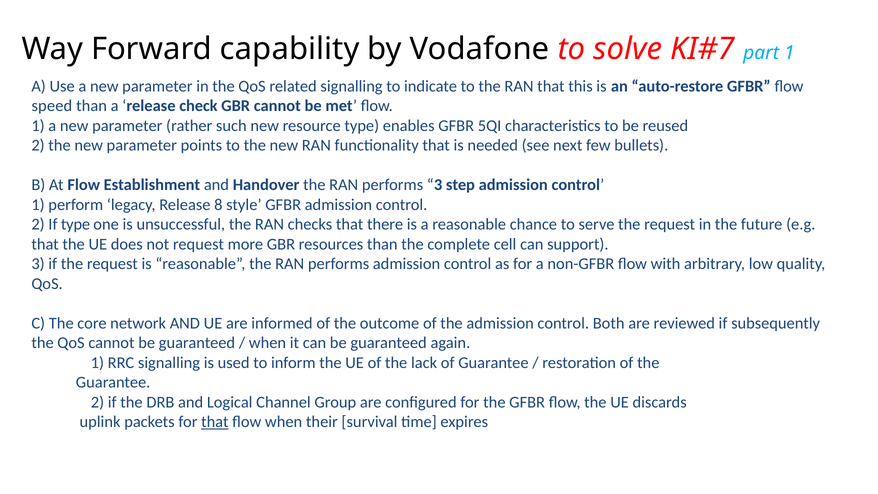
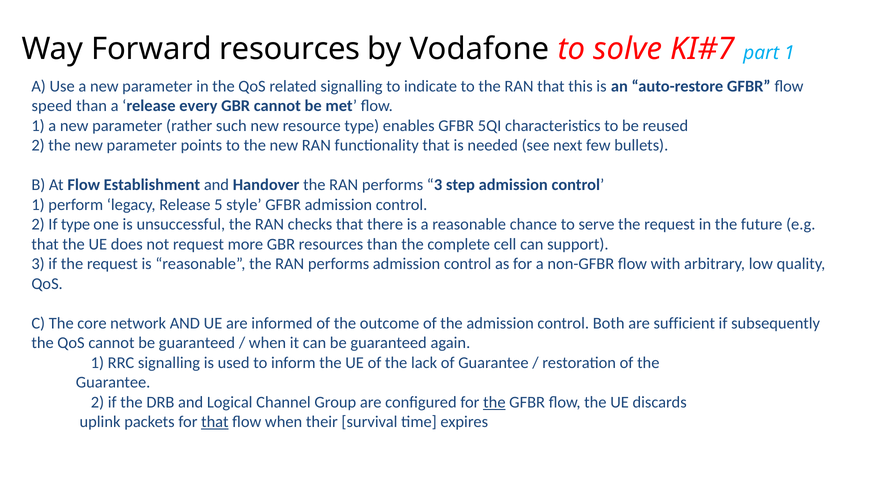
Forward capability: capability -> resources
check: check -> every
8: 8 -> 5
reviewed: reviewed -> sufficient
the at (494, 402) underline: none -> present
